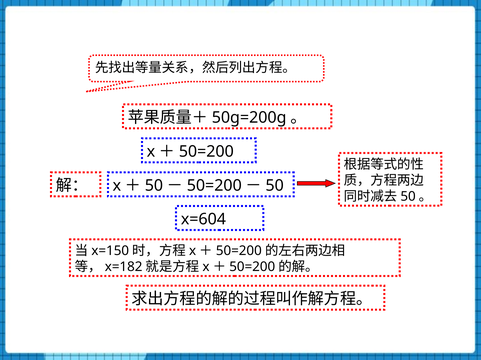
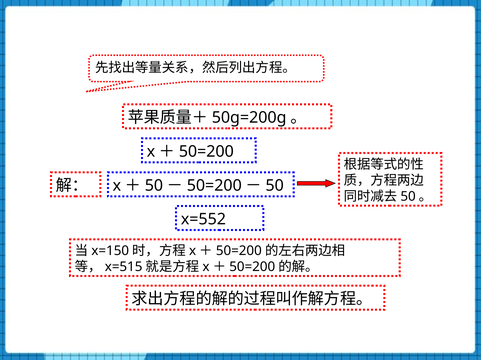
x=604: x=604 -> x=552
x=182: x=182 -> x=515
